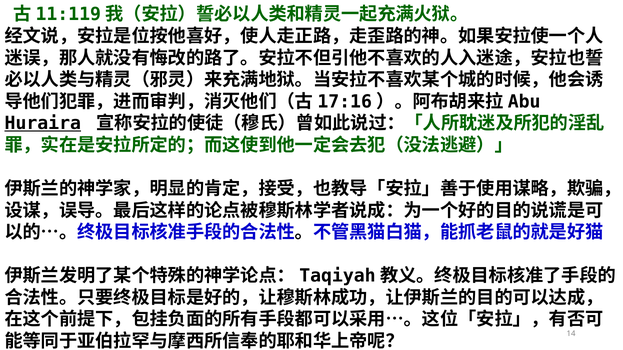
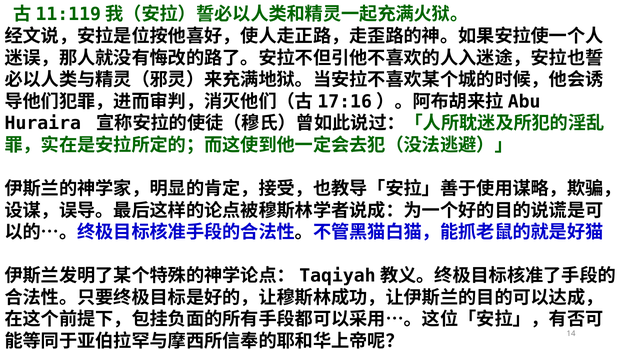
Huraira underline: present -> none
